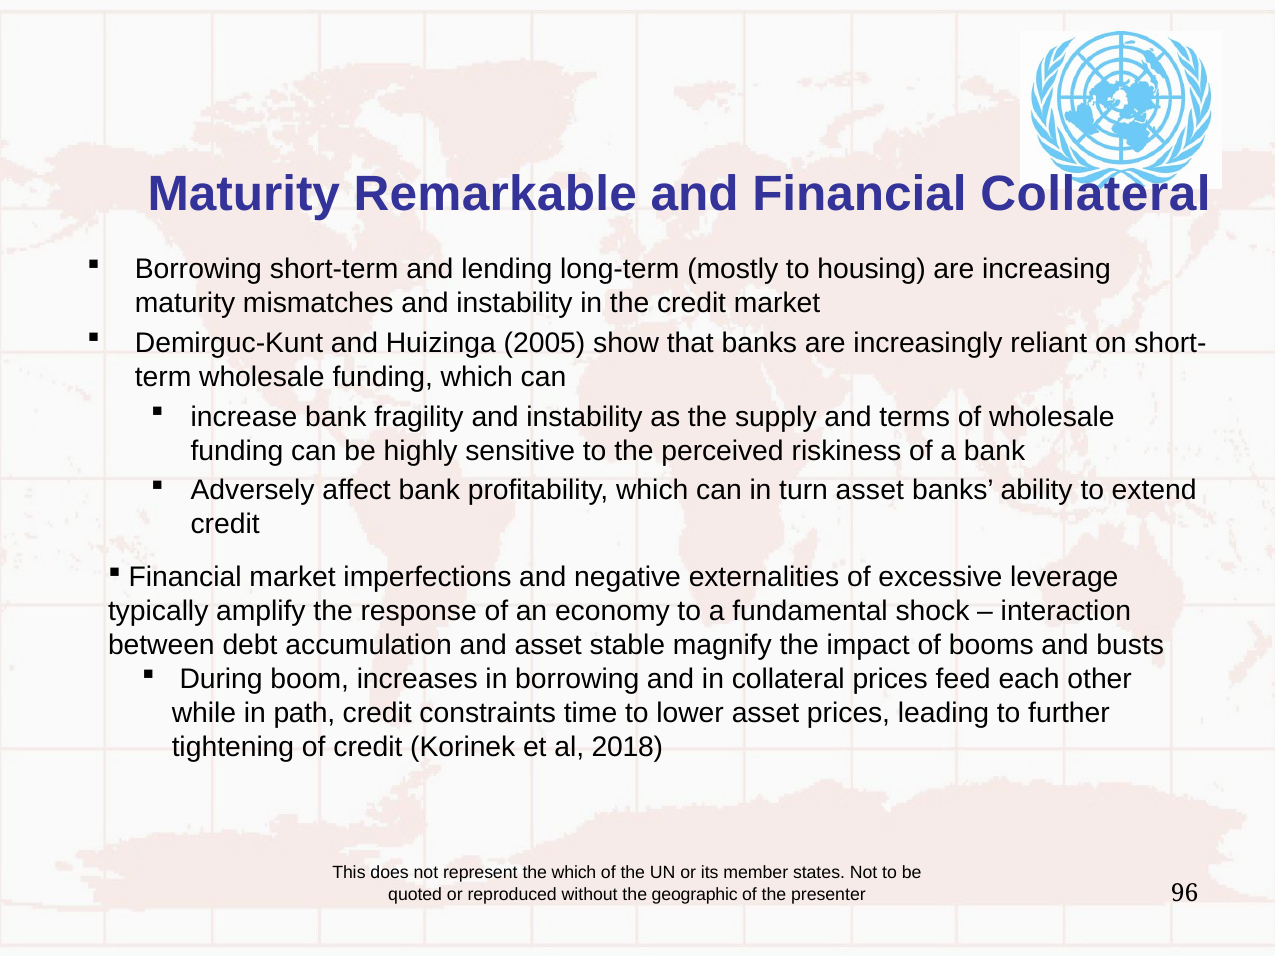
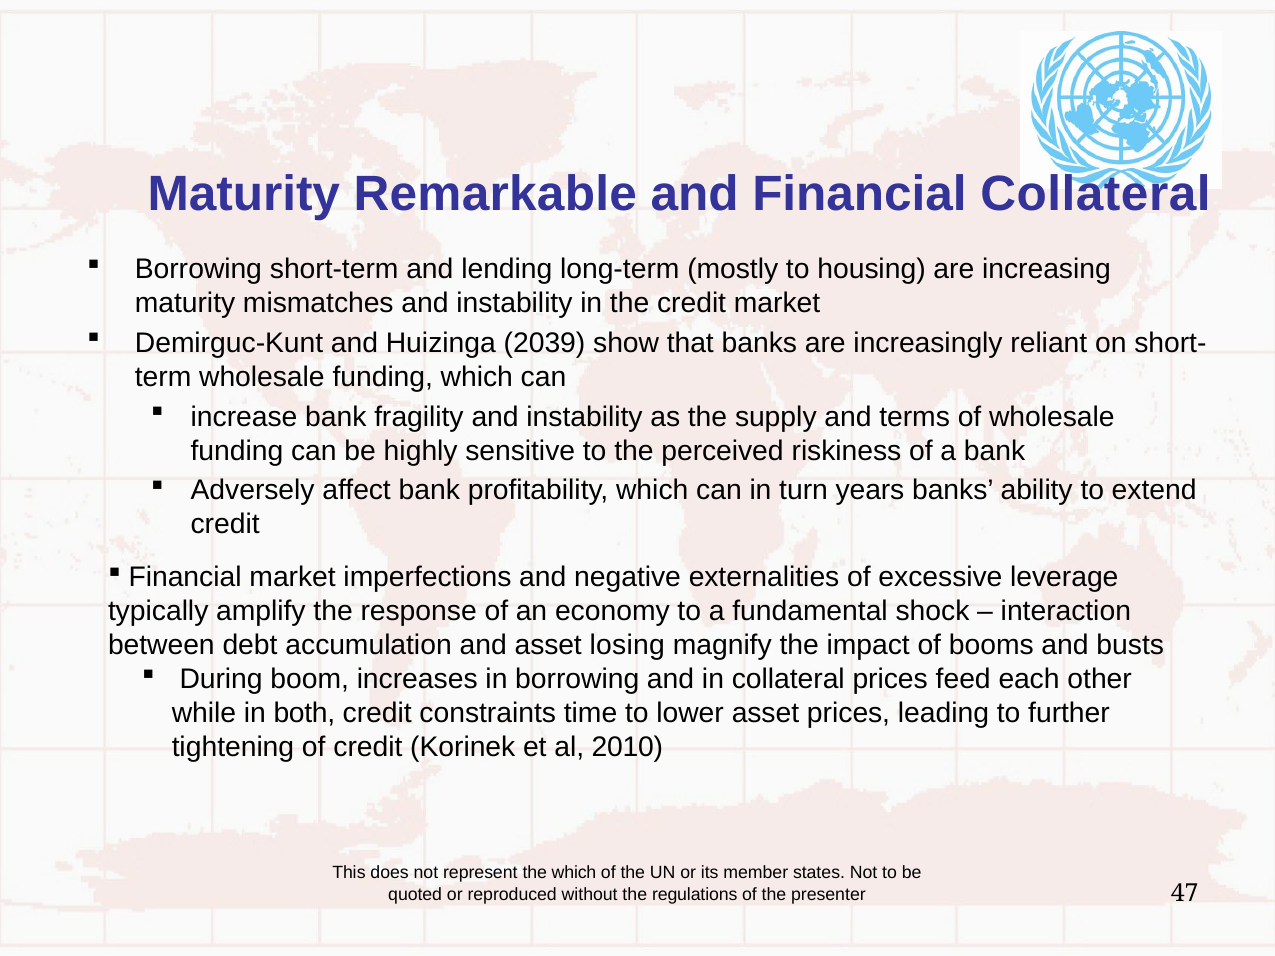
2005: 2005 -> 2039
turn asset: asset -> years
stable: stable -> losing
path: path -> both
2018: 2018 -> 2010
geographic: geographic -> regulations
96: 96 -> 47
